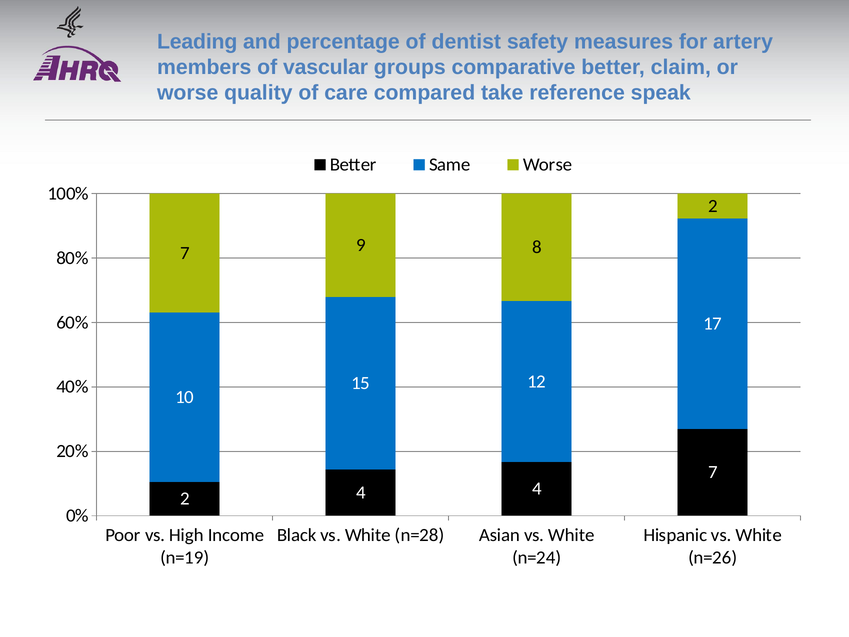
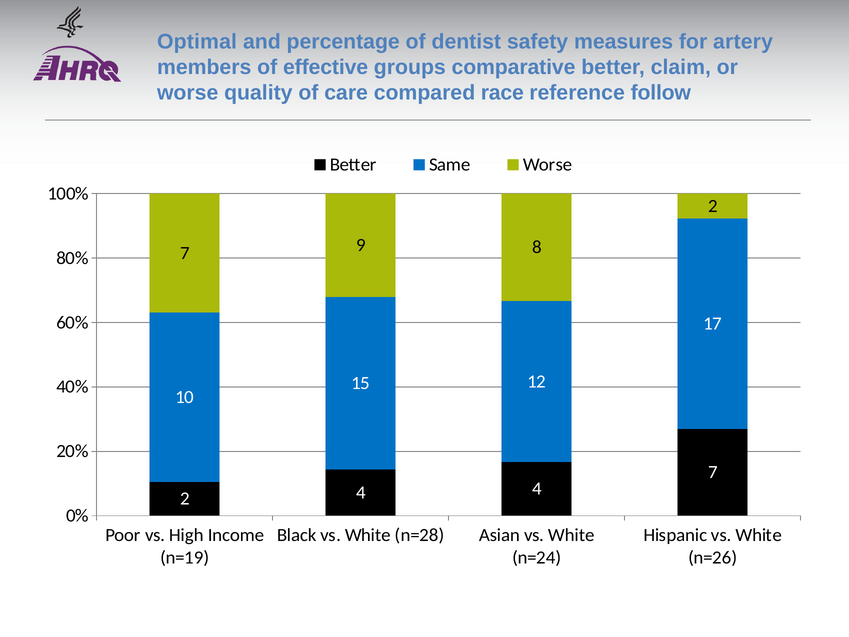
Leading: Leading -> Optimal
vascular: vascular -> effective
take: take -> race
speak: speak -> follow
